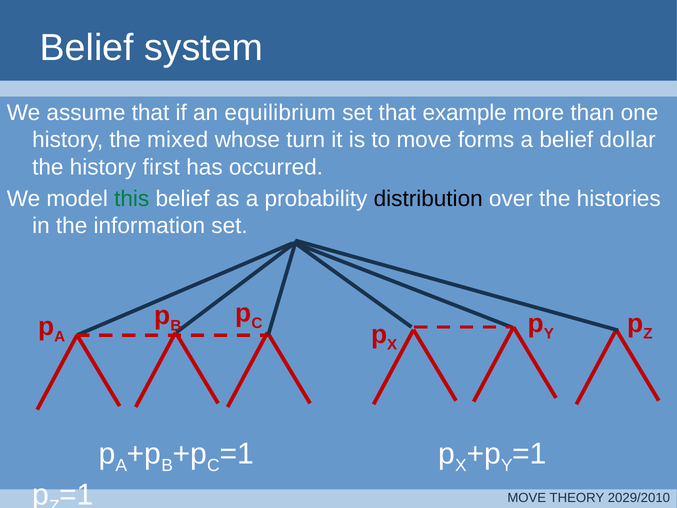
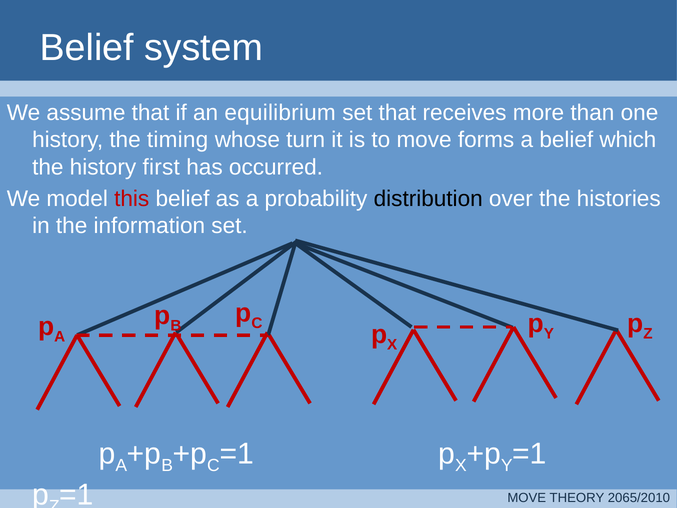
example: example -> receives
mixed: mixed -> timing
dollar: dollar -> which
this colour: green -> red
2029/2010: 2029/2010 -> 2065/2010
